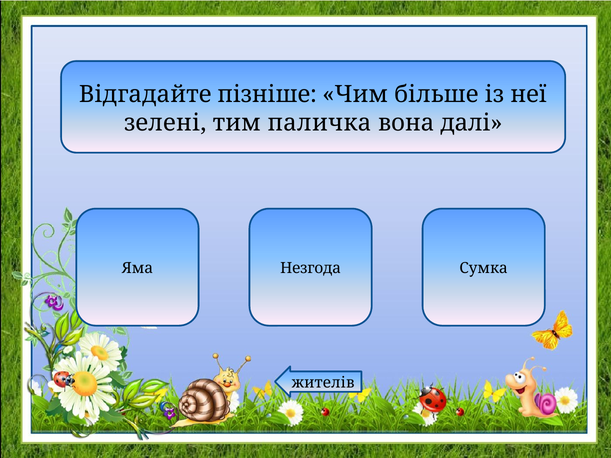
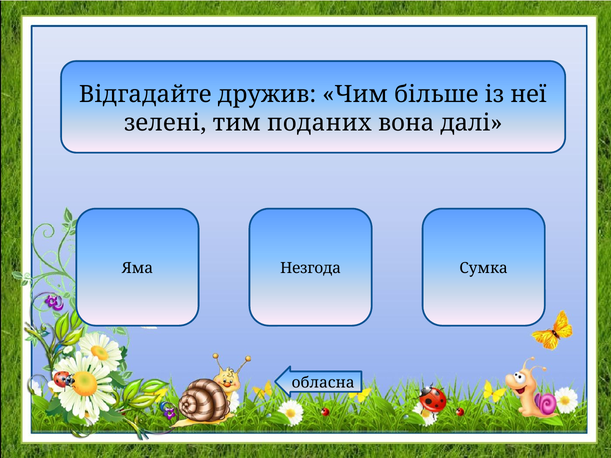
пізніше: пізніше -> дружив
паличка: паличка -> поданих
жителів: жителів -> обласна
